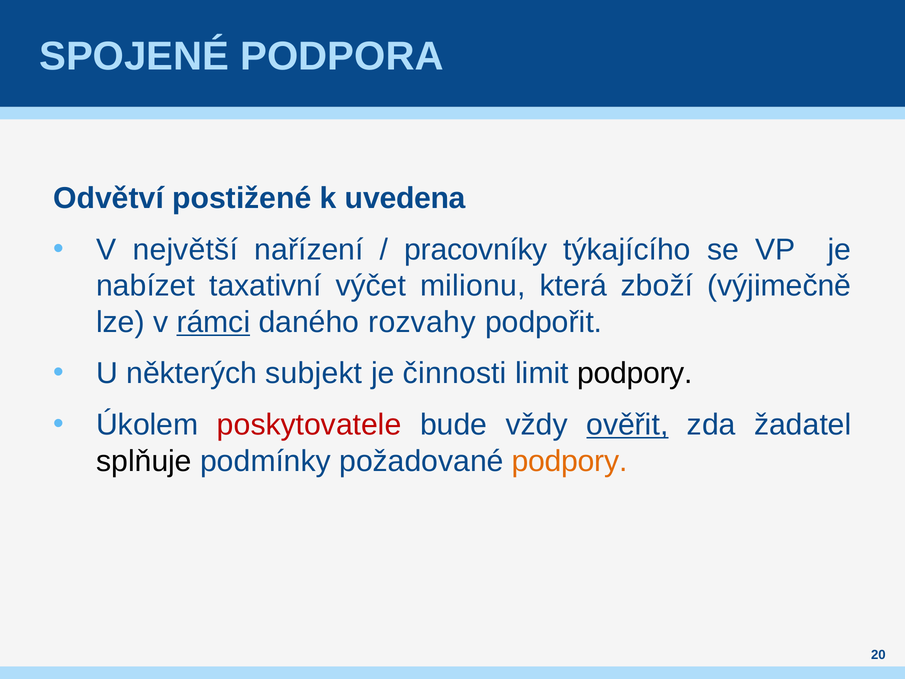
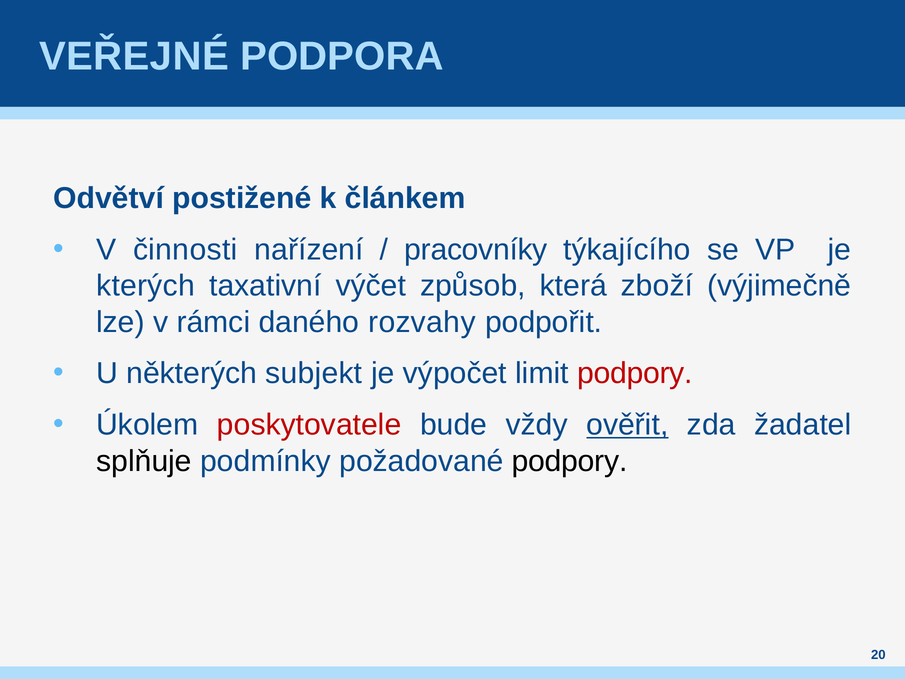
SPOJENÉ: SPOJENÉ -> VEŘEJNÉ
uvedena: uvedena -> článkem
největší: největší -> činnosti
nabízet: nabízet -> kterých
milionu: milionu -> způsob
rámci underline: present -> none
činnosti: činnosti -> výpočet
podpory at (635, 373) colour: black -> red
podpory at (570, 461) colour: orange -> black
